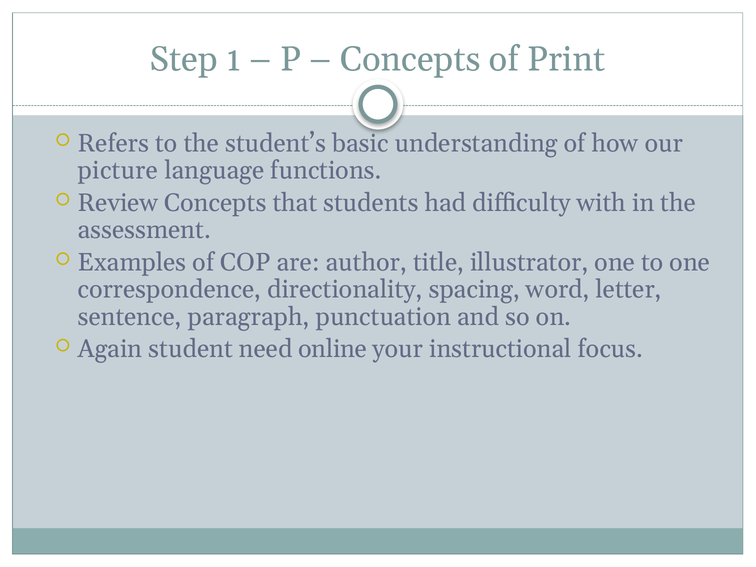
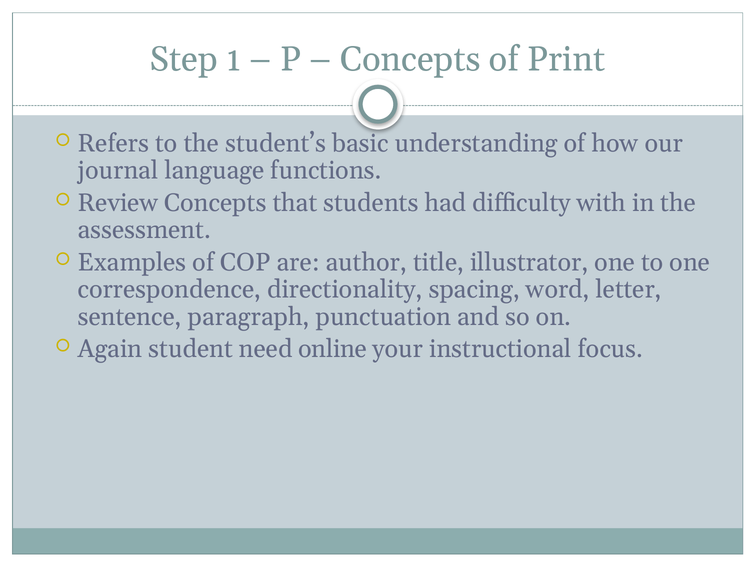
picture: picture -> journal
